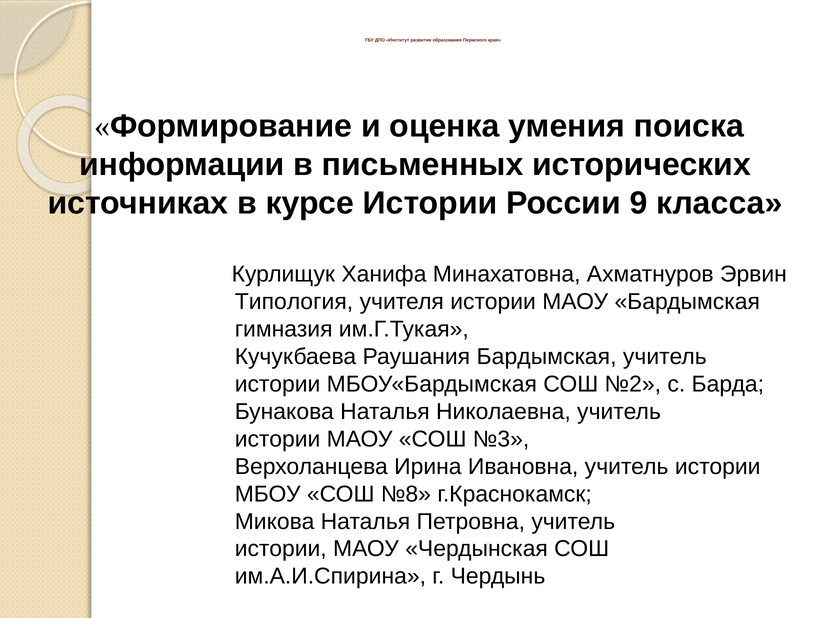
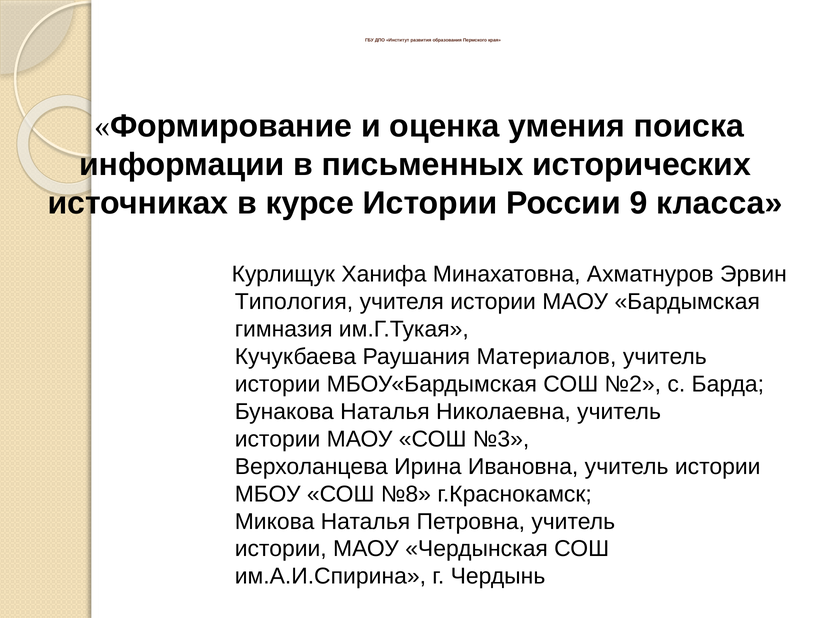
Раушания Бардымская: Бардымская -> Материалов
